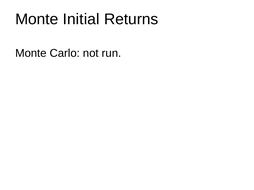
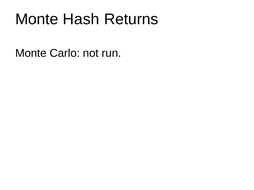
Initial: Initial -> Hash
